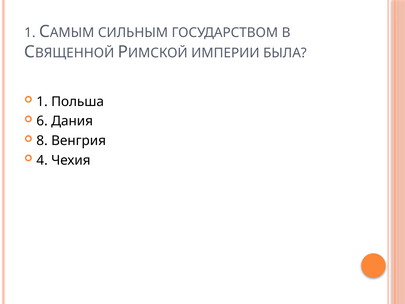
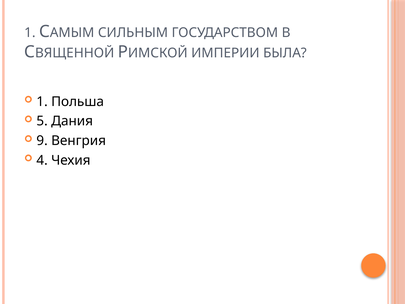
6: 6 -> 5
8: 8 -> 9
